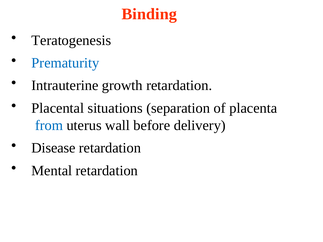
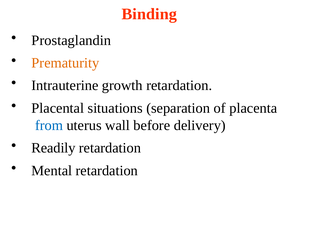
Teratogenesis: Teratogenesis -> Prostaglandin
Prematurity colour: blue -> orange
Disease: Disease -> Readily
